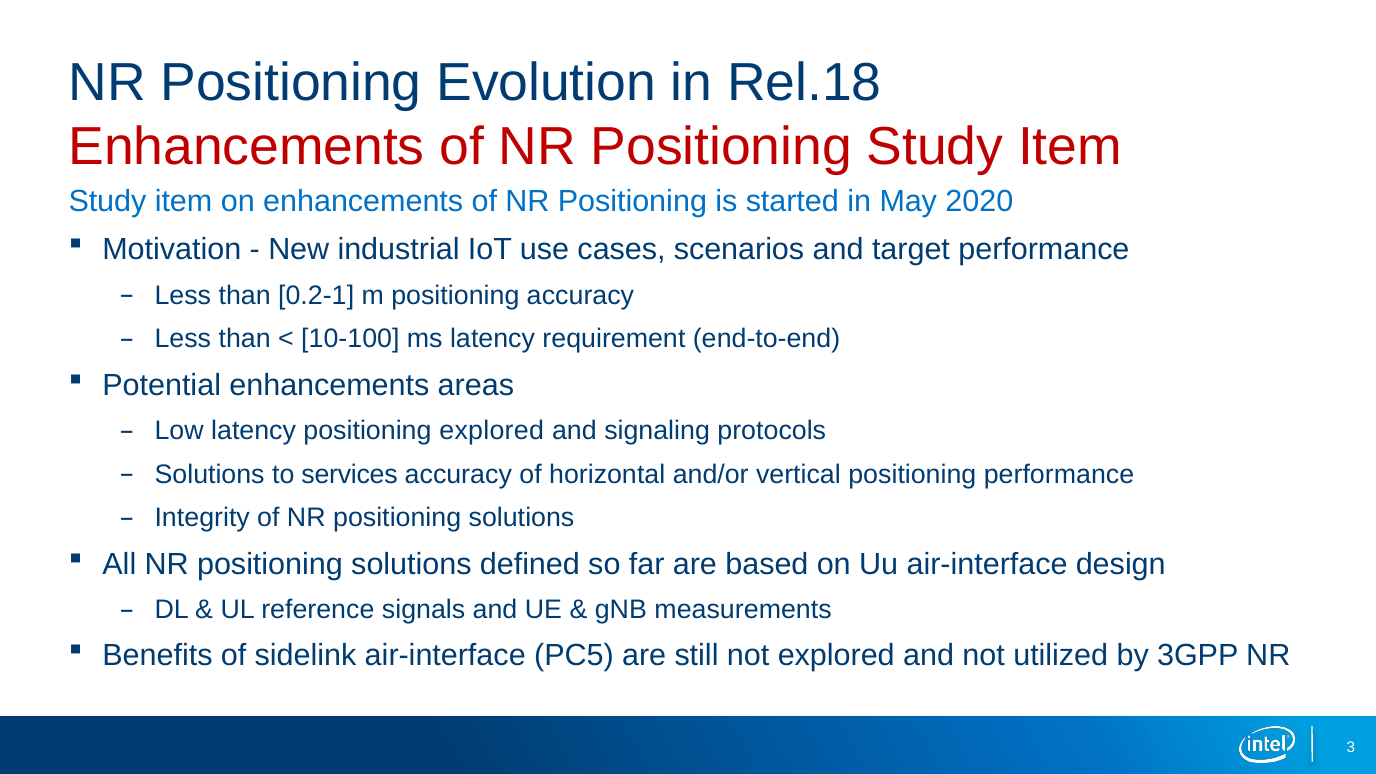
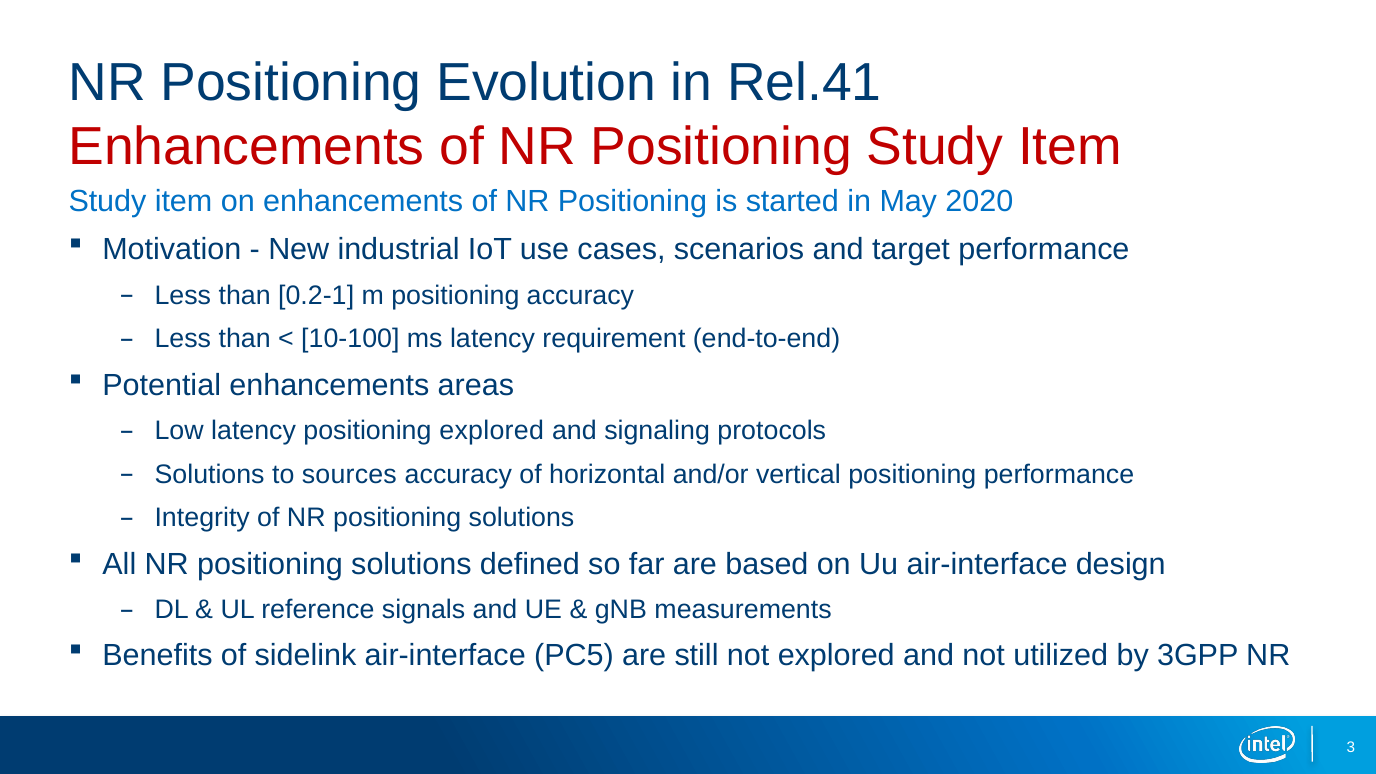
Rel.18: Rel.18 -> Rel.41
services: services -> sources
